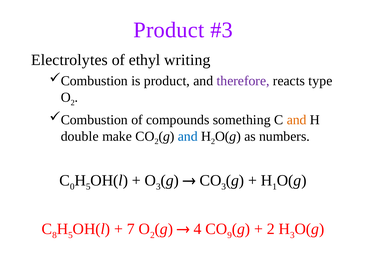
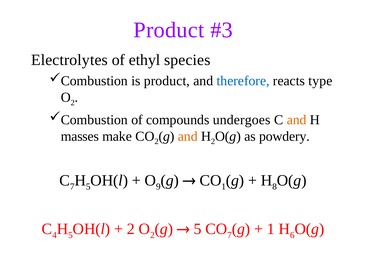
writing: writing -> species
therefore colour: purple -> blue
something: something -> undergoes
double: double -> masses
and at (188, 136) colour: blue -> orange
numbers: numbers -> powdery
C 0: 0 -> 7
3 at (158, 187): 3 -> 9
3 at (224, 187): 3 -> 1
1: 1 -> 8
8: 8 -> 4
7 at (131, 229): 7 -> 2
4 at (198, 229): 4 -> 5
9 at (230, 235): 9 -> 7
2 at (271, 229): 2 -> 1
H 3: 3 -> 6
